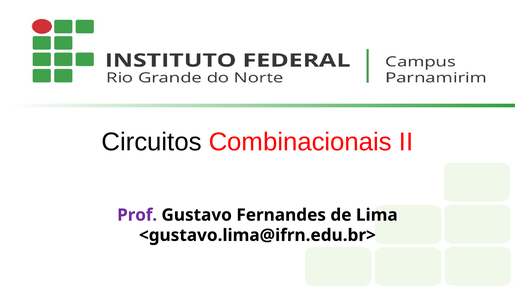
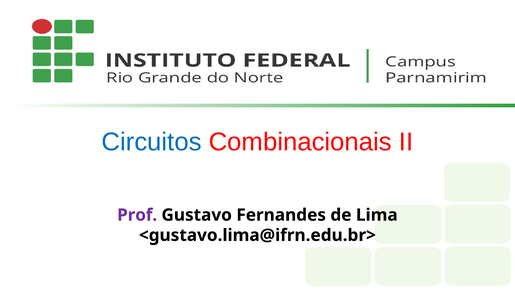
Circuitos colour: black -> blue
